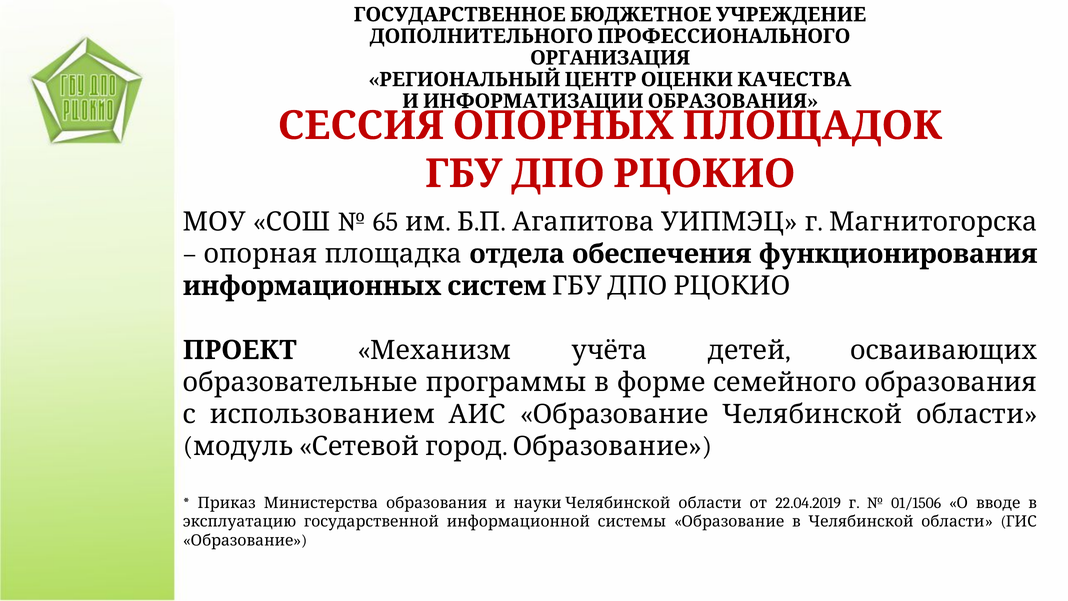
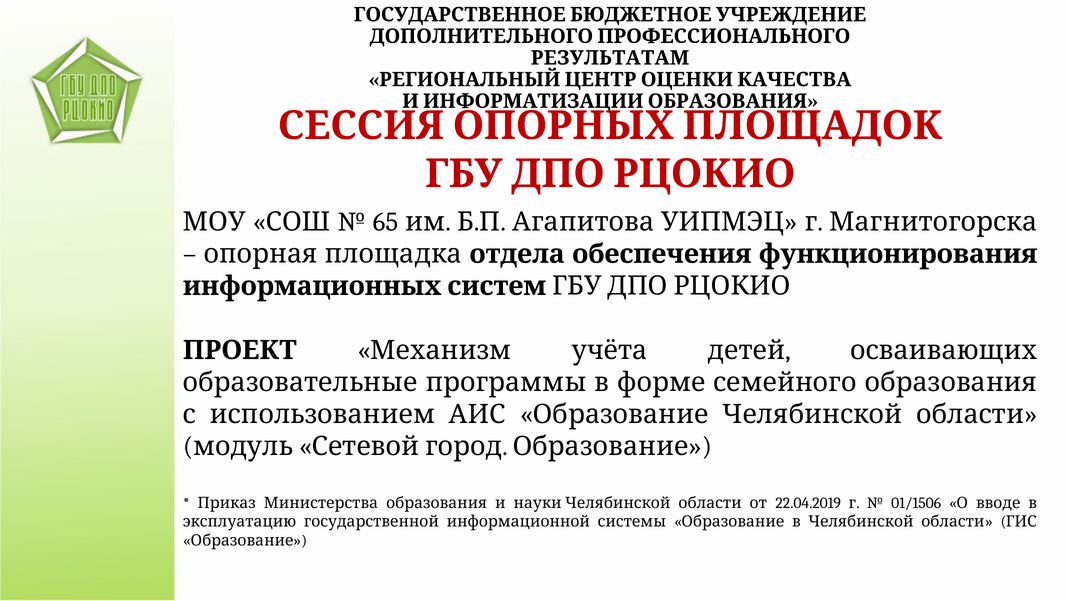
ОРГАНИЗАЦИЯ: ОРГАНИЗАЦИЯ -> РЕЗУЛЬТАТАМ
